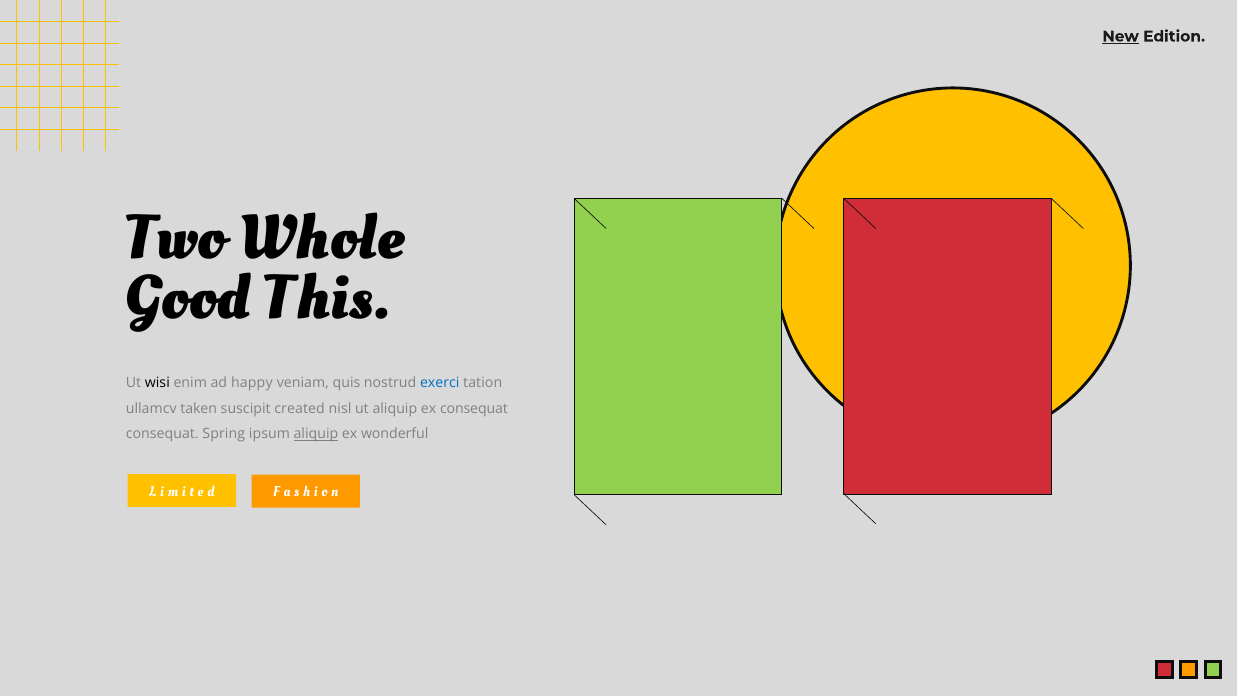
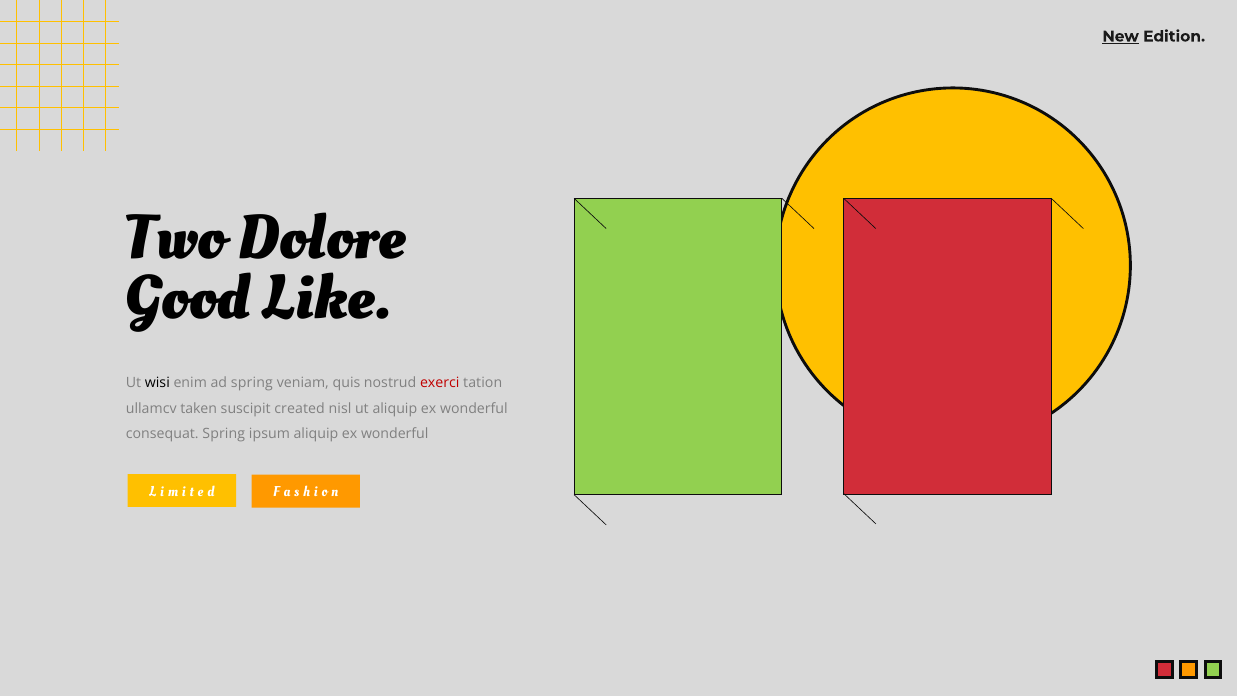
Whole: Whole -> Dolore
This: This -> Like
ad happy: happy -> spring
exerci colour: blue -> red
ut aliquip ex consequat: consequat -> wonderful
aliquip at (316, 434) underline: present -> none
